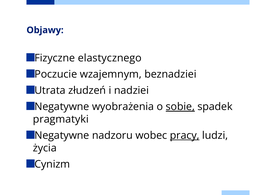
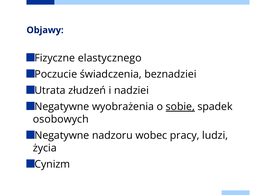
wzajemnym: wzajemnym -> świadczenia
pragmatyki: pragmatyki -> osobowych
pracy underline: present -> none
